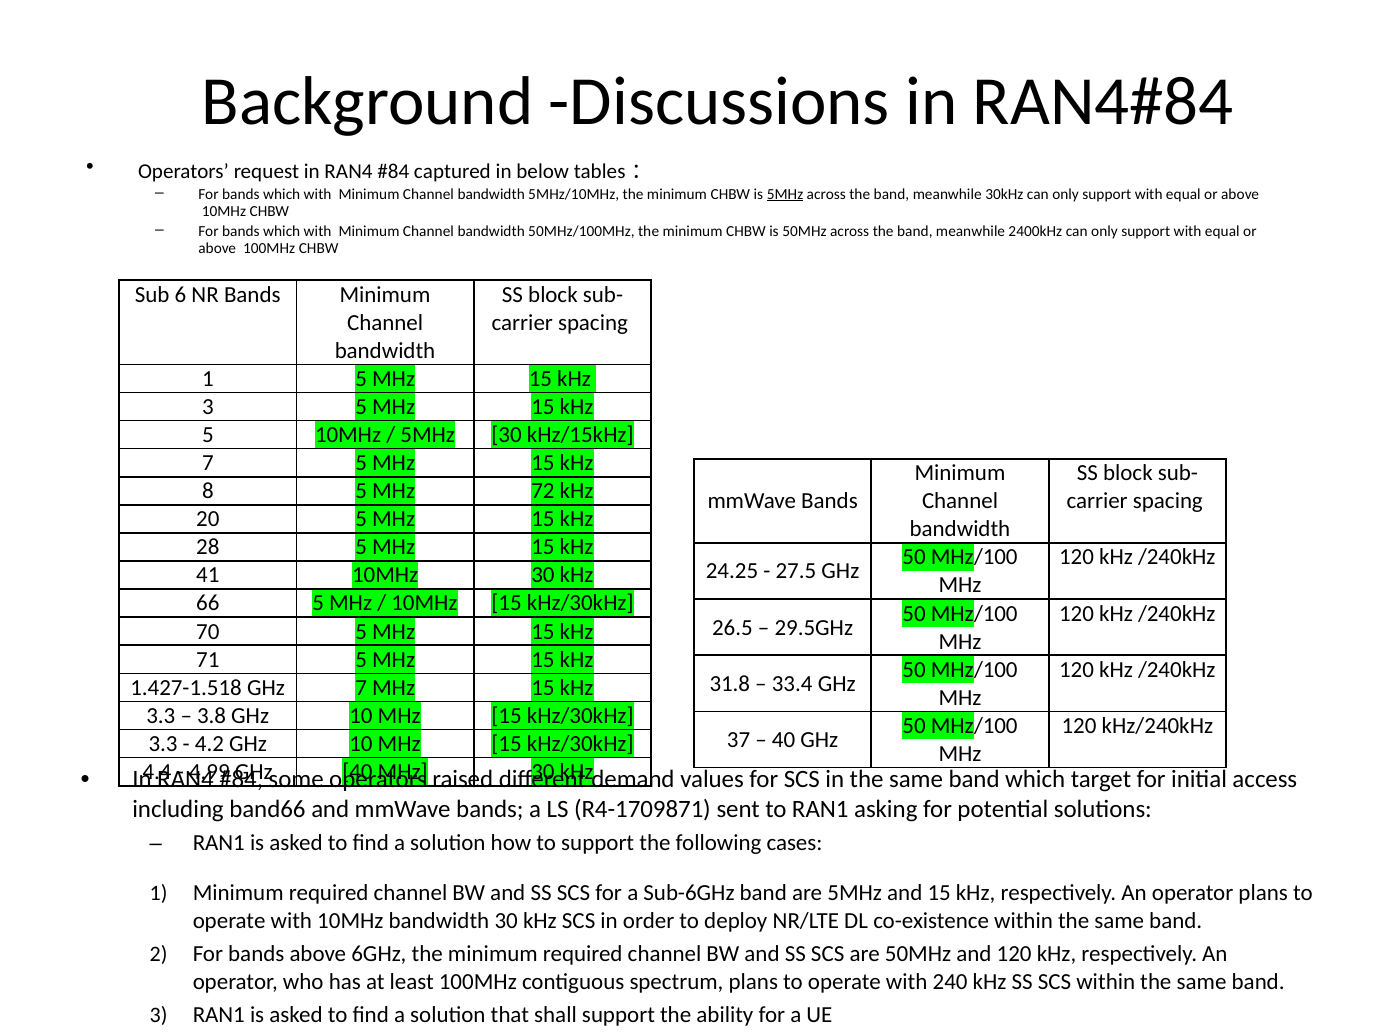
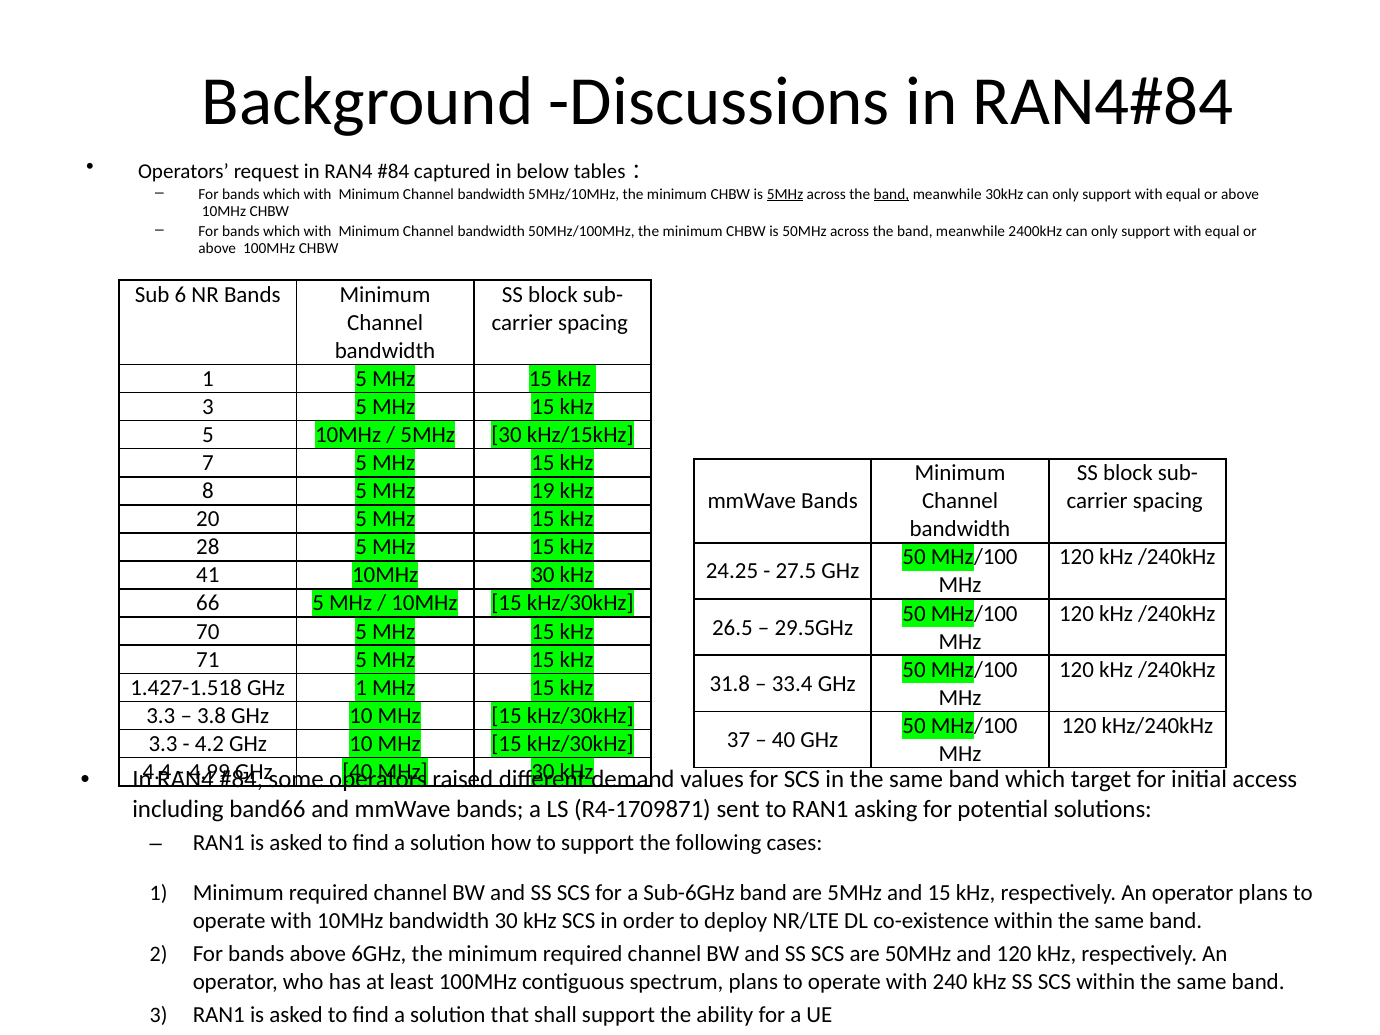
band at (891, 194) underline: none -> present
72: 72 -> 19
GHz 7: 7 -> 1
